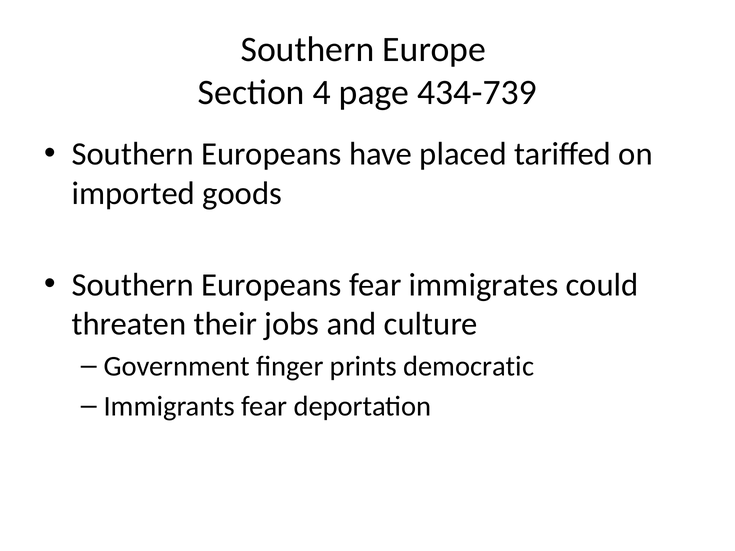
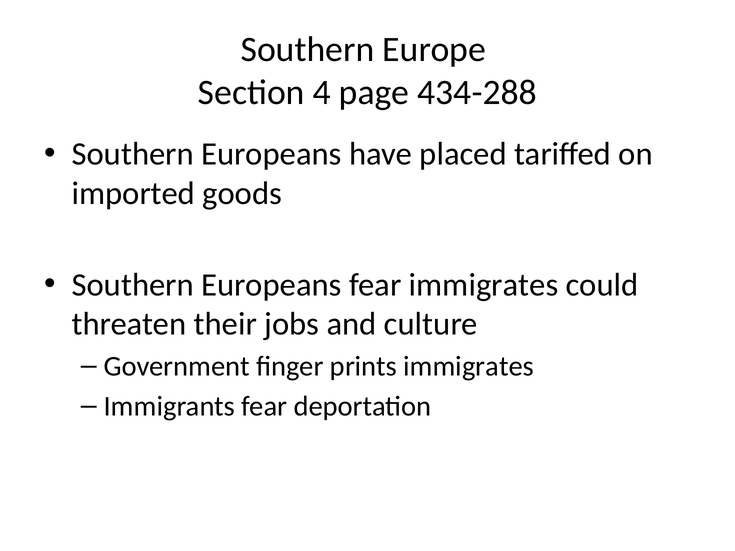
434-739: 434-739 -> 434-288
prints democratic: democratic -> immigrates
